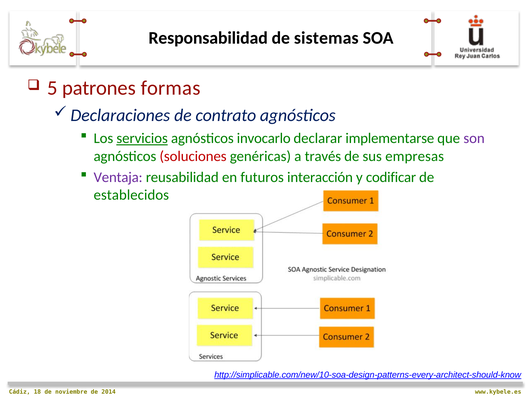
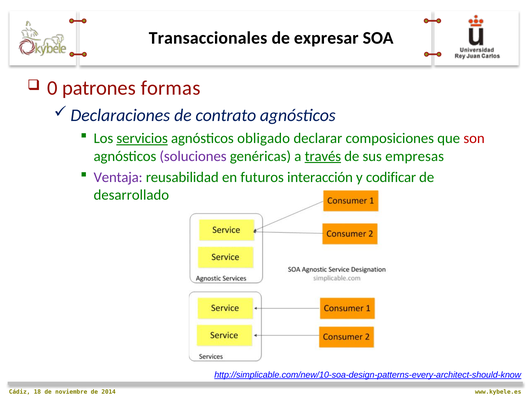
Responsabilidad: Responsabilidad -> Transaccionales
sistemas: sistemas -> expresar
5: 5 -> 0
invocarlo: invocarlo -> obligado
implementarse: implementarse -> composiciones
son colour: purple -> red
soluciones colour: red -> purple
través underline: none -> present
establecidos: establecidos -> desarrollado
